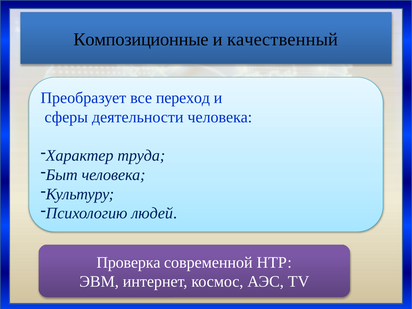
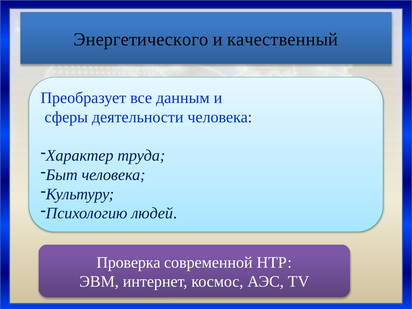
Композиционные: Композиционные -> Энергетического
переход: переход -> данным
